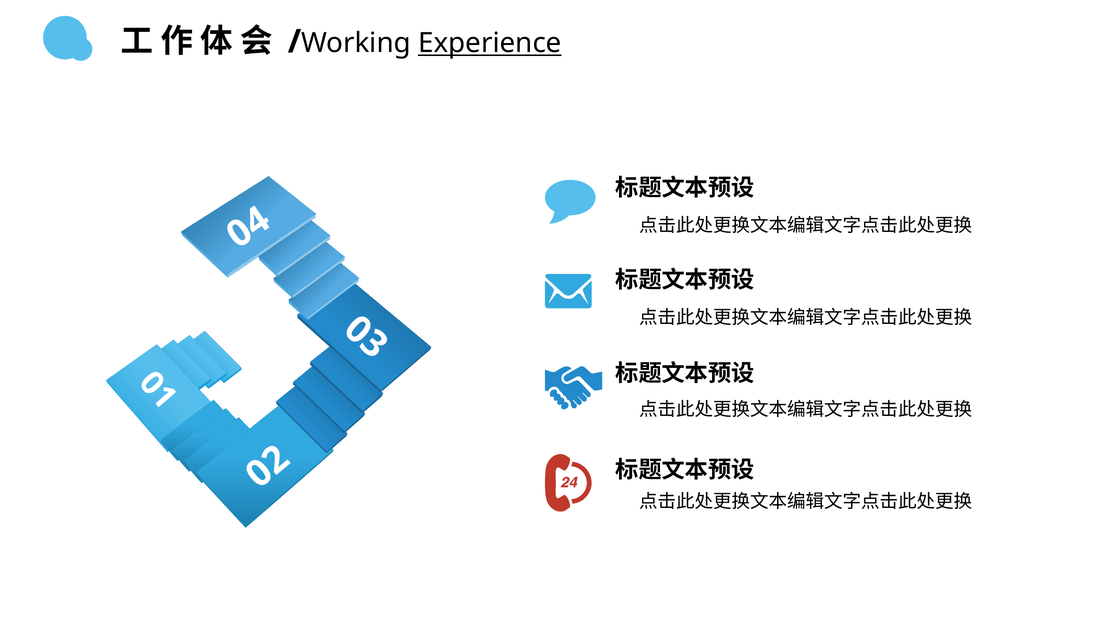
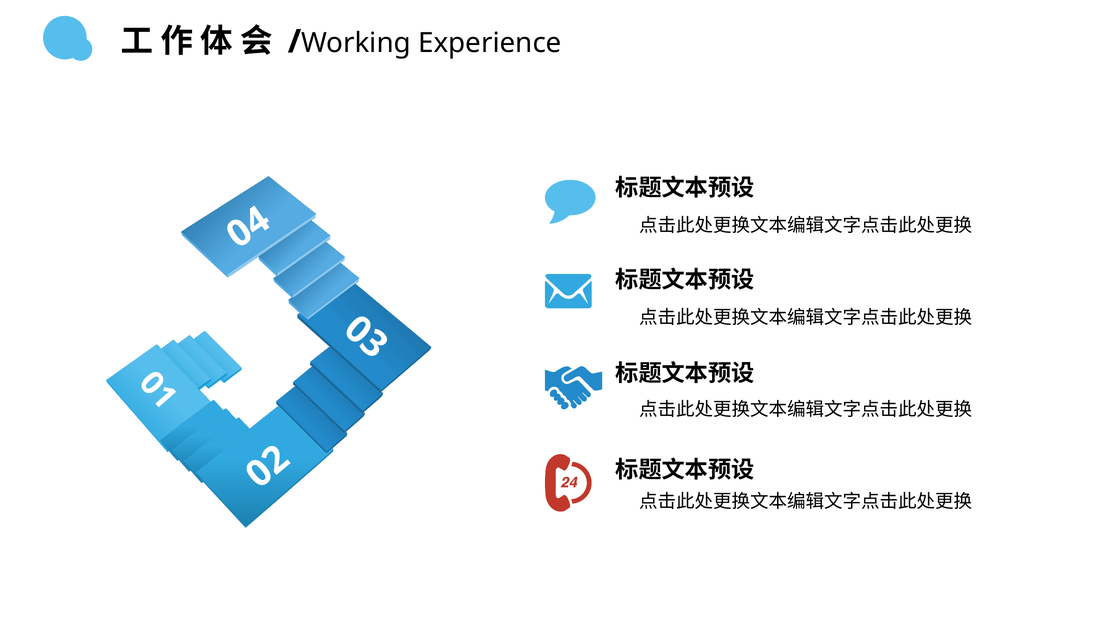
Experience underline: present -> none
